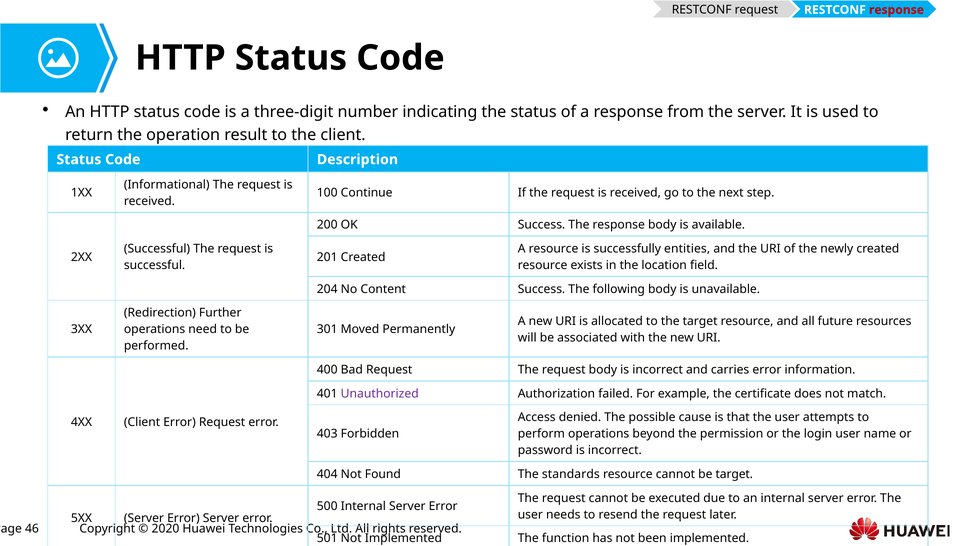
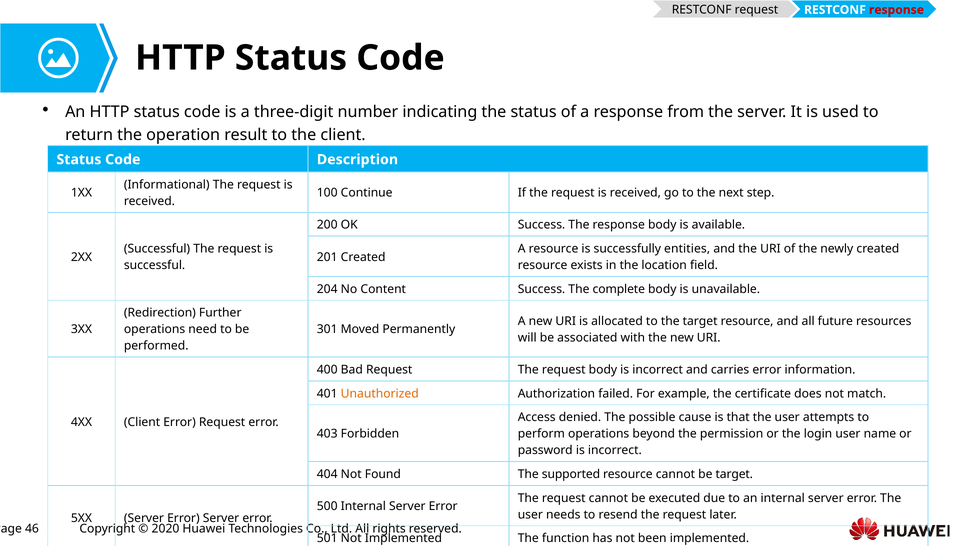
following: following -> complete
Unauthorized colour: purple -> orange
standards: standards -> supported
